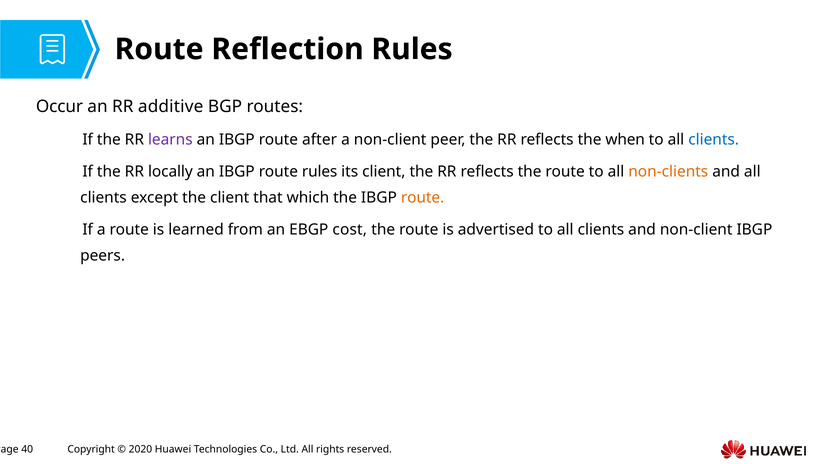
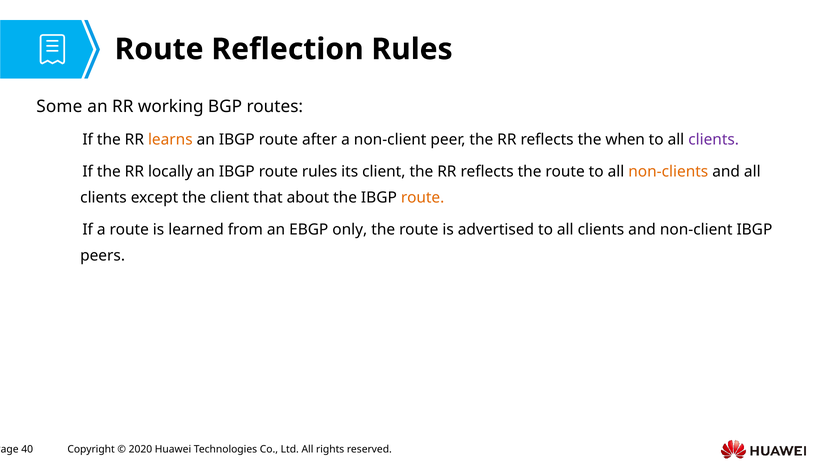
Occur: Occur -> Some
additive: additive -> working
learns colour: purple -> orange
clients at (714, 139) colour: blue -> purple
which: which -> about
cost: cost -> only
